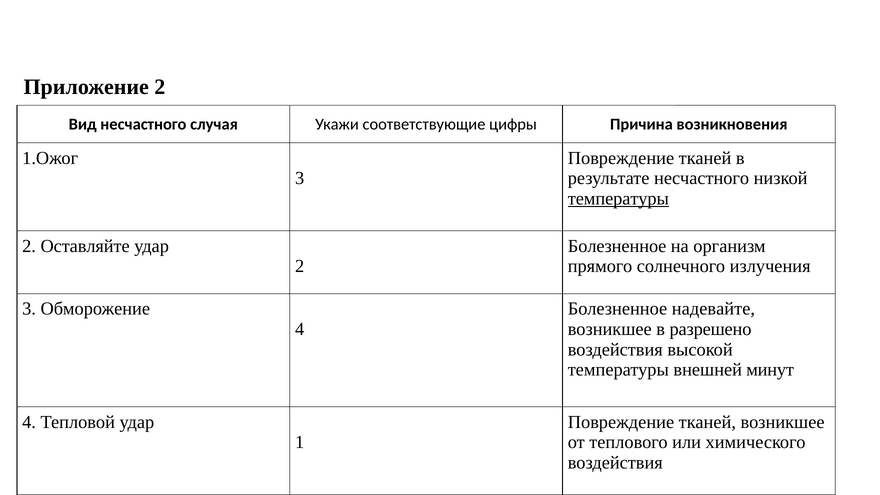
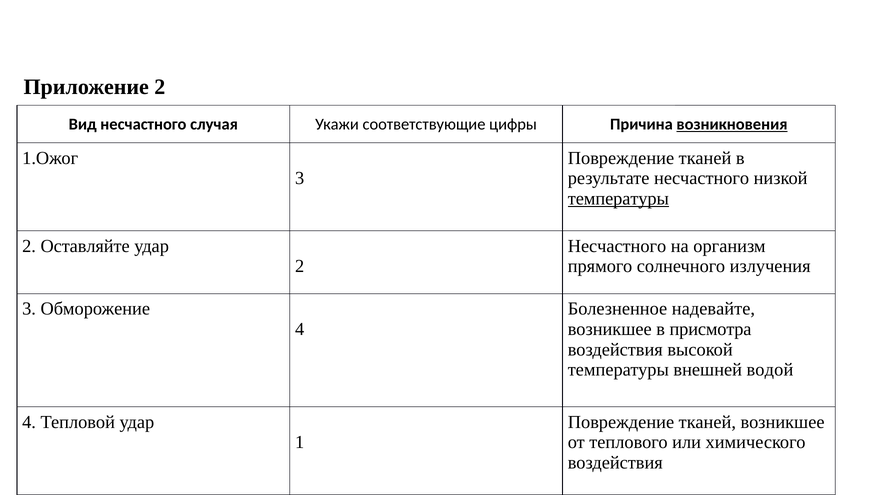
возникновения underline: none -> present
Болезненное at (617, 246): Болезненное -> Несчастного
разрешено: разрешено -> присмотра
минут: минут -> водой
